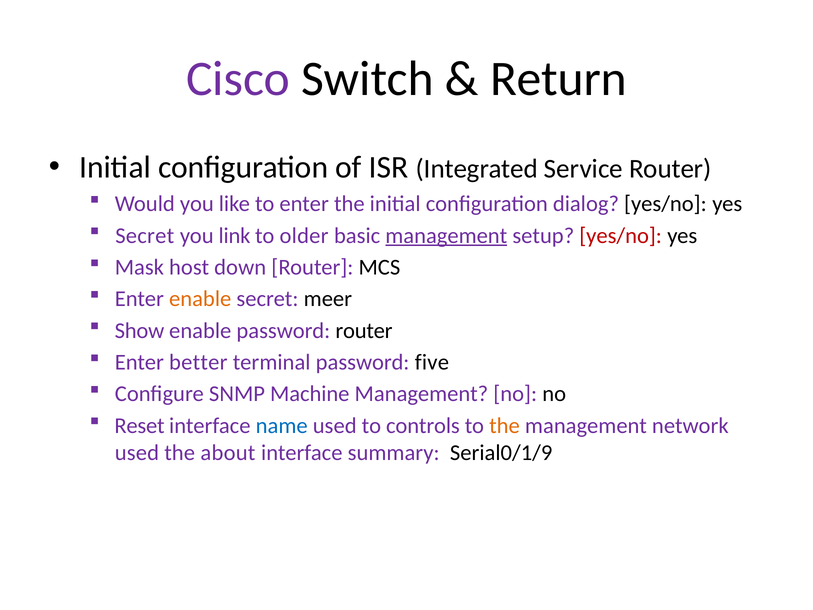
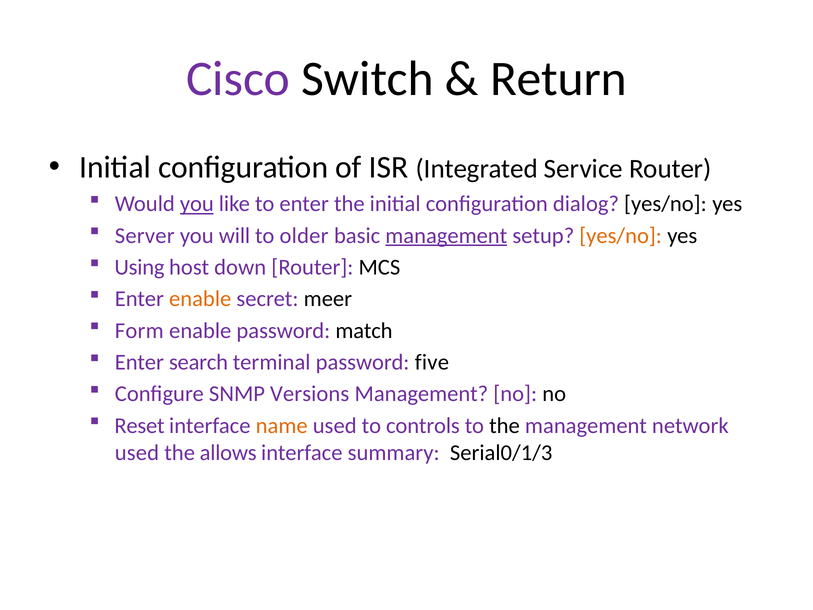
you at (197, 204) underline: none -> present
Secret at (145, 236): Secret -> Server
link: link -> will
yes/no at (621, 236) colour: red -> orange
Mask: Mask -> Using
Show: Show -> Form
password router: router -> match
better: better -> search
Machine: Machine -> Versions
name colour: blue -> orange
the at (504, 425) colour: orange -> black
about: about -> allows
Serial0/1/9: Serial0/1/9 -> Serial0/1/3
